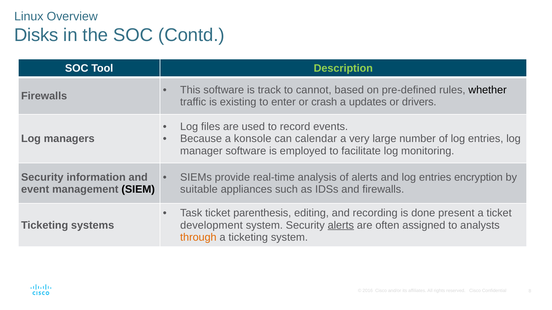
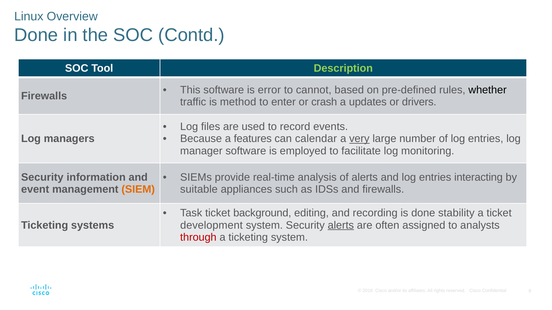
Disks at (36, 35): Disks -> Done
track: track -> error
existing: existing -> method
konsole: konsole -> features
very underline: none -> present
encryption: encryption -> interacting
SIEM colour: black -> orange
parenthesis: parenthesis -> background
present: present -> stability
through colour: orange -> red
